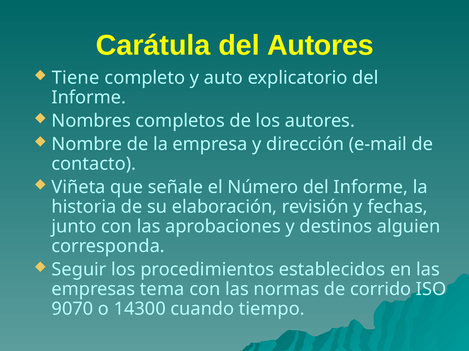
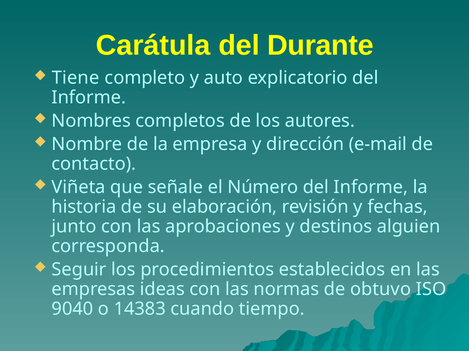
del Autores: Autores -> Durante
tema: tema -> ideas
corrido: corrido -> obtuvo
9070: 9070 -> 9040
14300: 14300 -> 14383
